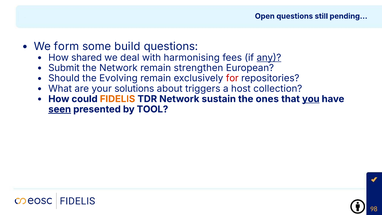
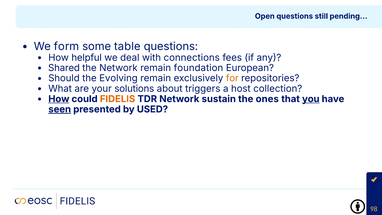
build: build -> table
shared: shared -> helpful
harmonising: harmonising -> connections
any underline: present -> none
Submit: Submit -> Shared
strengthen: strengthen -> foundation
for colour: red -> orange
How at (59, 99) underline: none -> present
TOOL: TOOL -> USED
